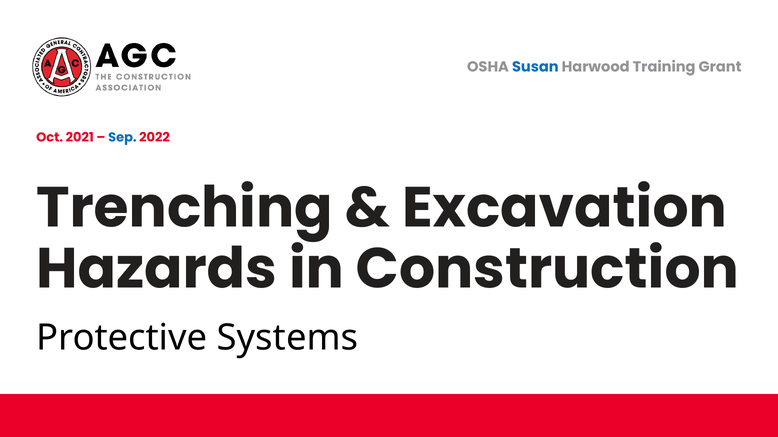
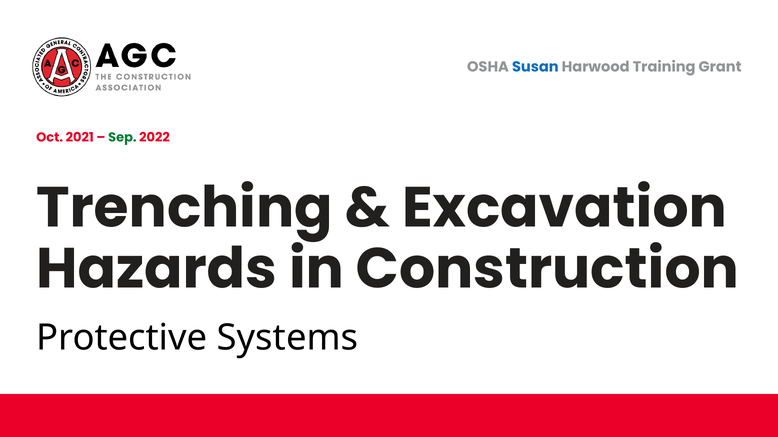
Sep colour: blue -> green
